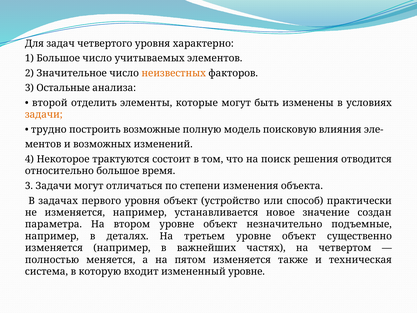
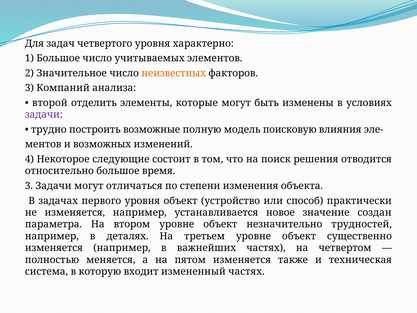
Остальные: Остальные -> Компаний
задачи at (44, 115) colour: orange -> purple
трактуются: трактуются -> следующие
подъемные: подъемные -> трудностей
измененный уровне: уровне -> частях
